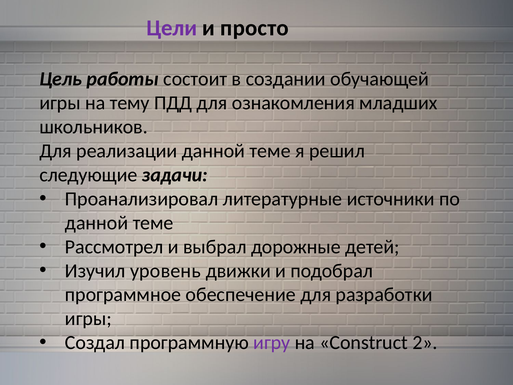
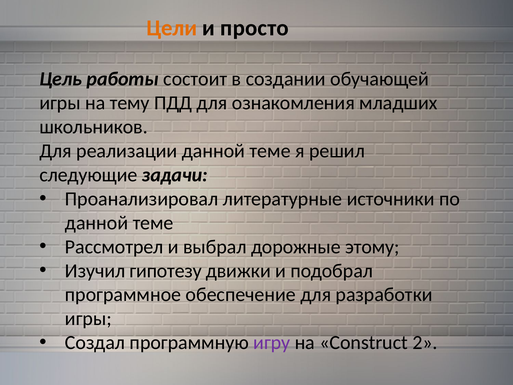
Цели colour: purple -> orange
детей: детей -> этому
уровень: уровень -> гипотезу
